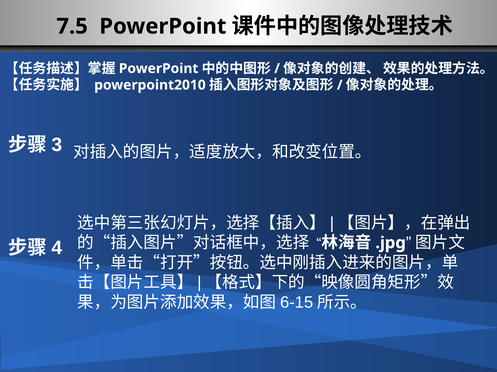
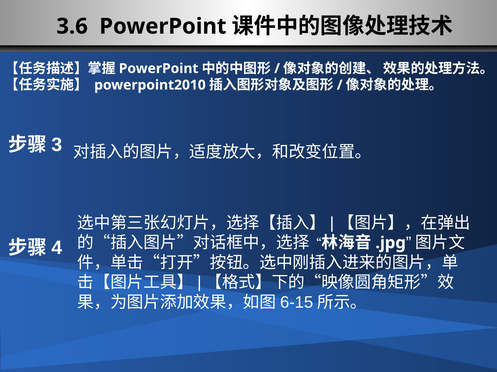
7.5: 7.5 -> 3.6
